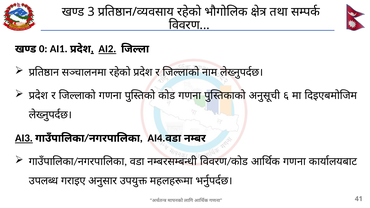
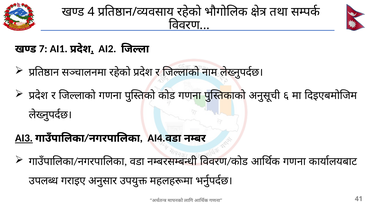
3: 3 -> 4
0: 0 -> 7
AI2 underline: present -> none
